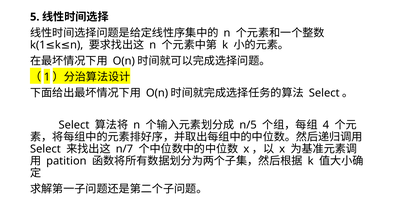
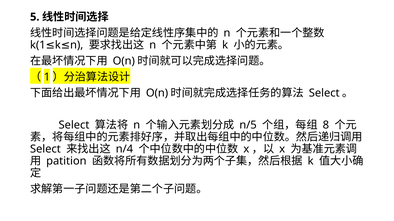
4: 4 -> 8
n/7: n/7 -> n/4
